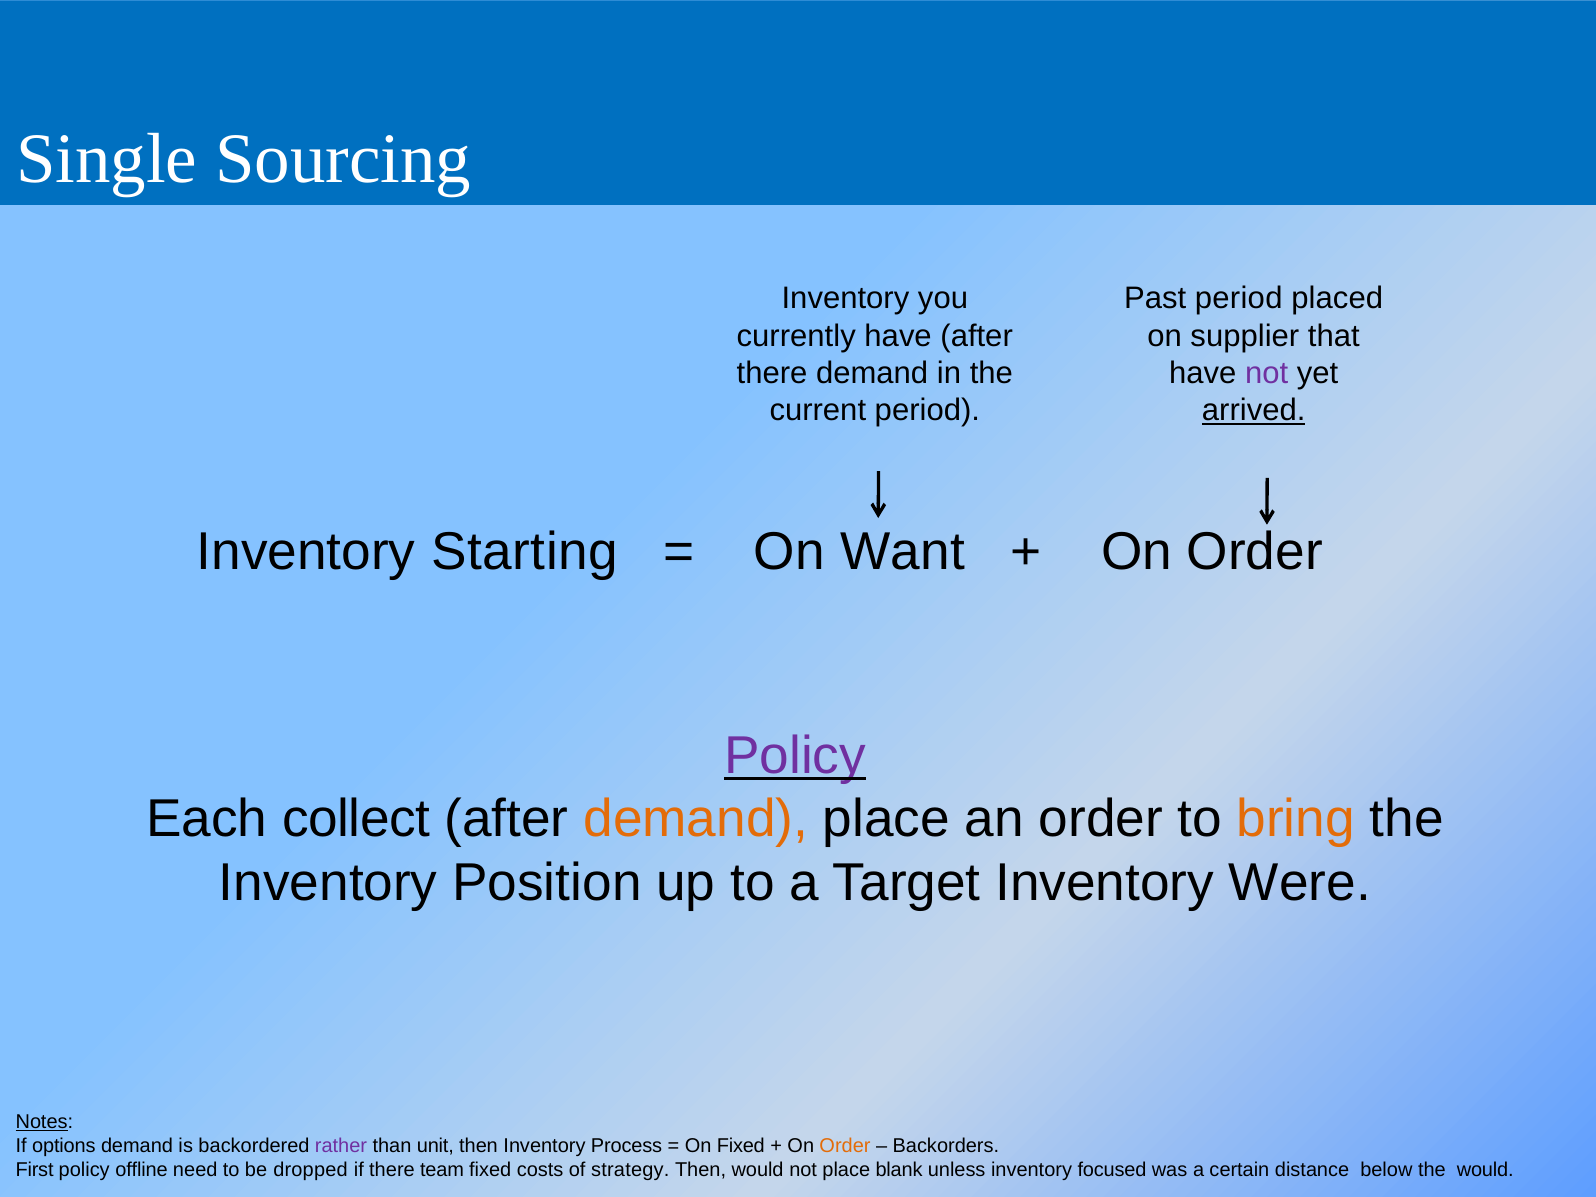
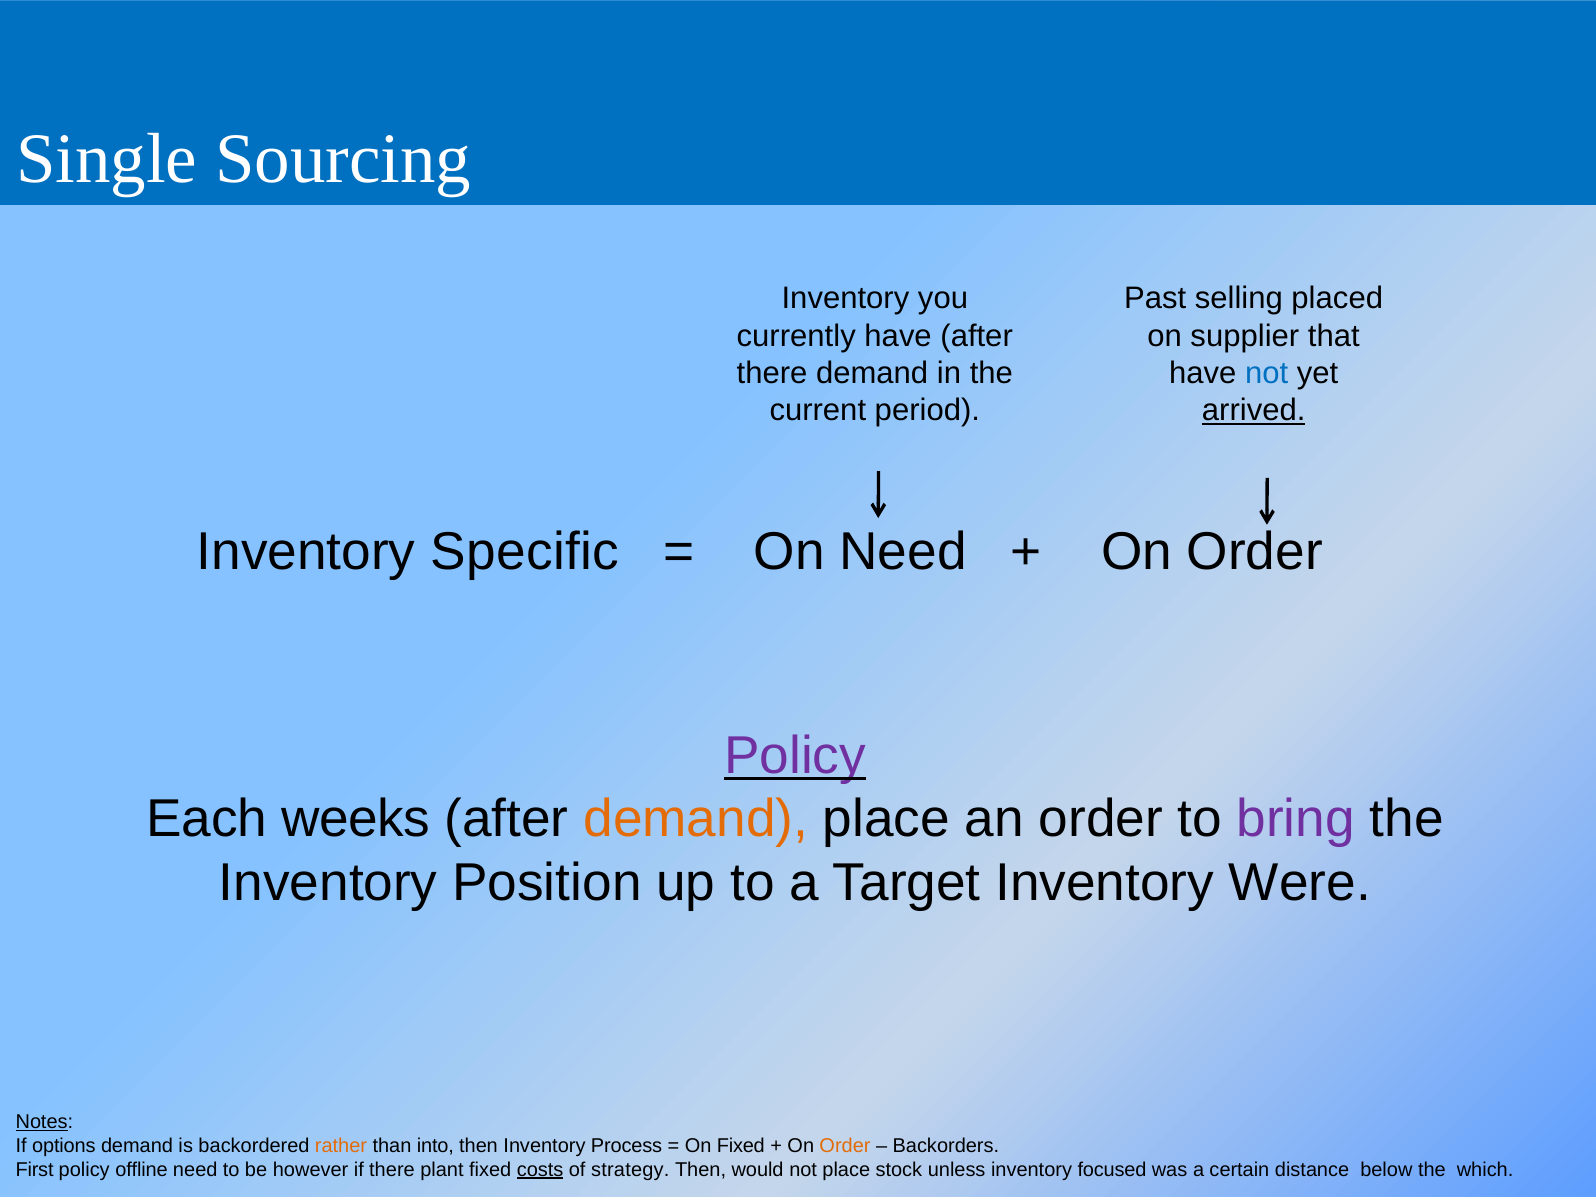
Past period: period -> selling
not at (1267, 373) colour: purple -> blue
Starting: Starting -> Specific
On Want: Want -> Need
collect: collect -> weeks
bring colour: orange -> purple
rather colour: purple -> orange
unit: unit -> into
dropped: dropped -> however
team: team -> plant
costs underline: none -> present
blank: blank -> stock
the would: would -> which
